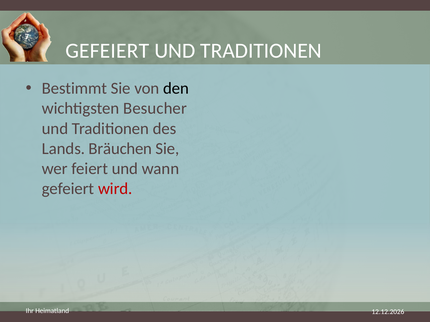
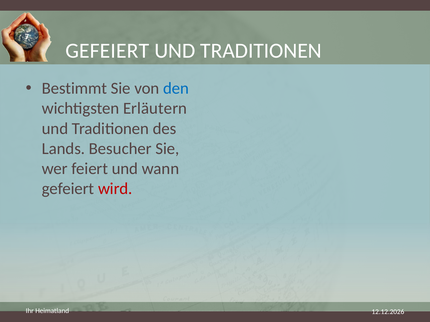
den colour: black -> blue
Besucher: Besucher -> Erläutern
Bräuchen: Bräuchen -> Besucher
